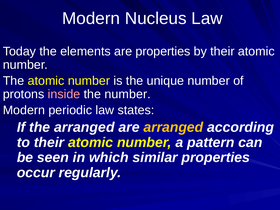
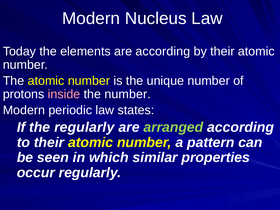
are properties: properties -> according
the arranged: arranged -> regularly
arranged at (173, 127) colour: yellow -> light green
